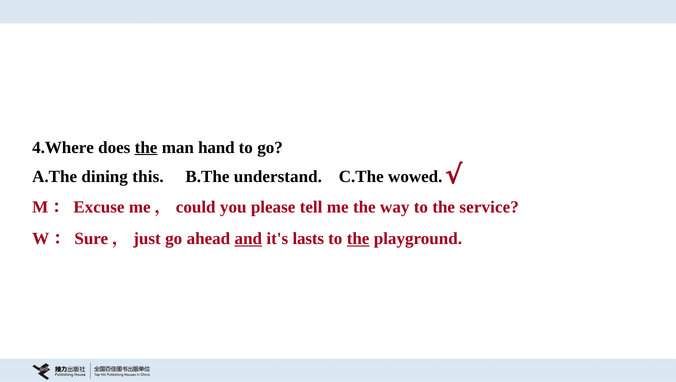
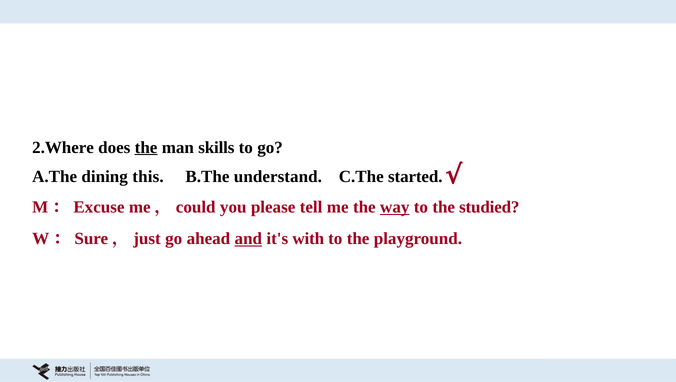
4.Where: 4.Where -> 2.Where
hand: hand -> skills
wowed: wowed -> started
way underline: none -> present
service: service -> studied
lasts: lasts -> with
the at (358, 239) underline: present -> none
